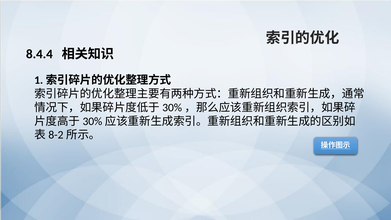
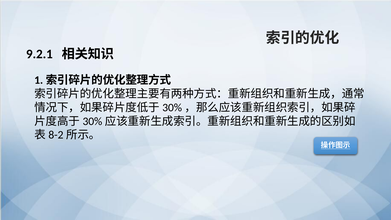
8.4.4: 8.4.4 -> 9.2.1
